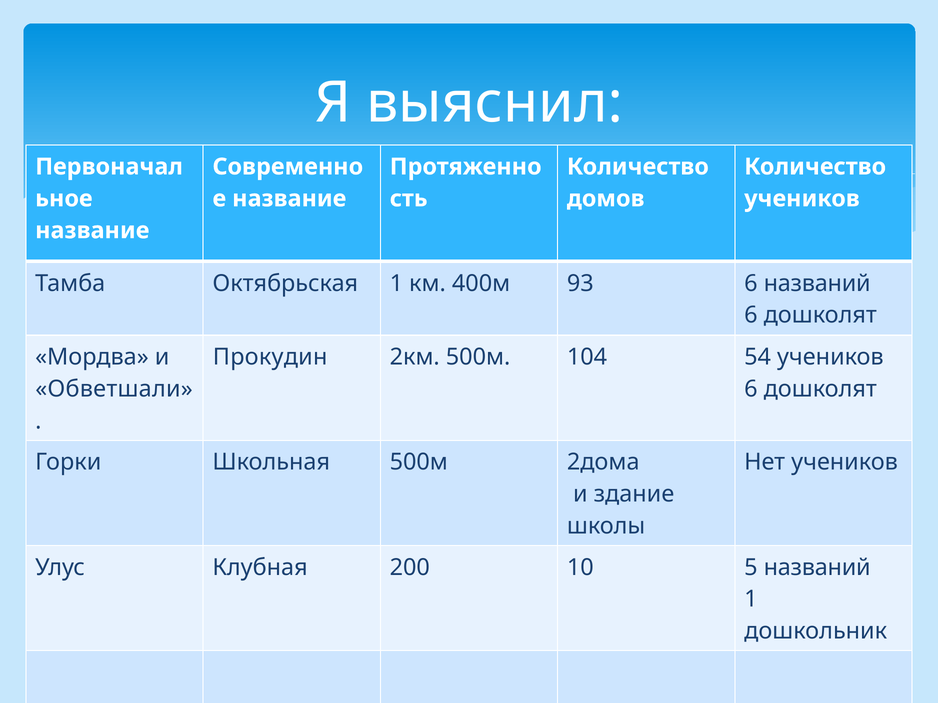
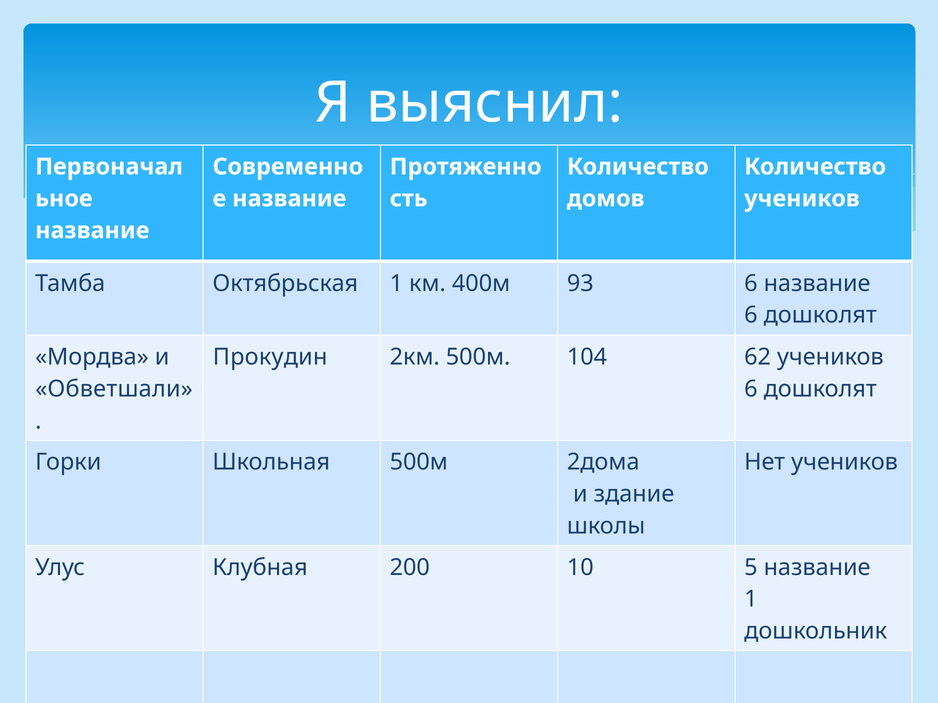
6 названий: названий -> название
54: 54 -> 62
5 названий: названий -> название
